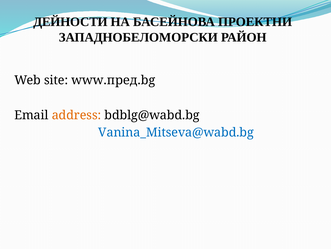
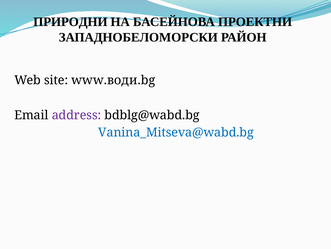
ДЕЙНОСТИ: ДЕЙНОСТИ -> ПРИРОДНИ
www.пред.bg: www.пред.bg -> www.води.bg
address colour: orange -> purple
